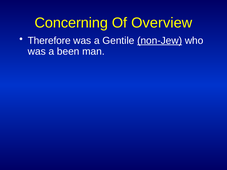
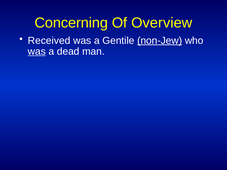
Therefore: Therefore -> Received
was at (37, 51) underline: none -> present
been: been -> dead
